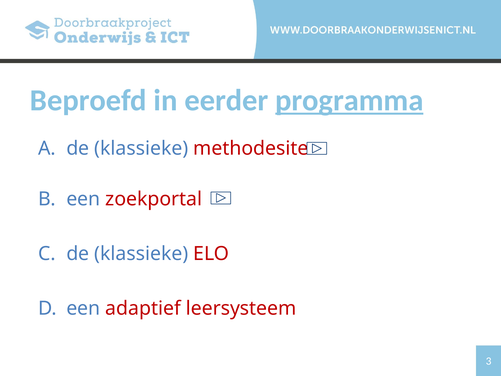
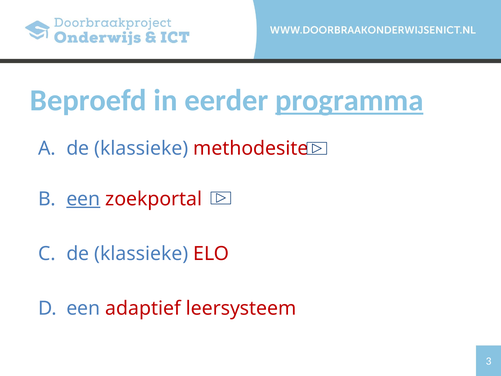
een at (83, 199) underline: none -> present
